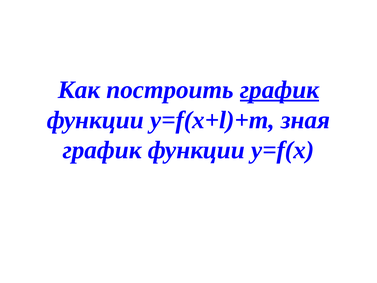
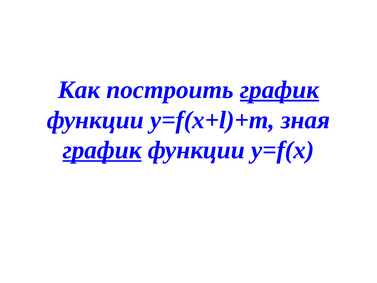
график at (102, 150) underline: none -> present
